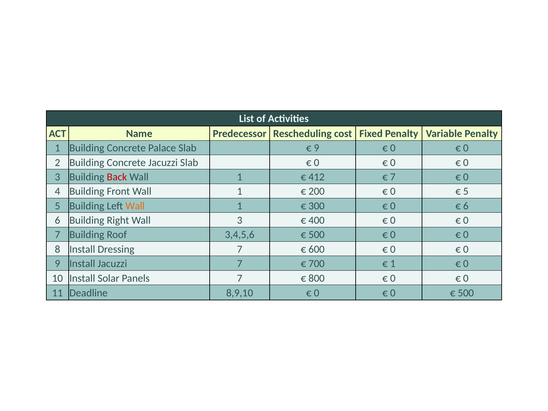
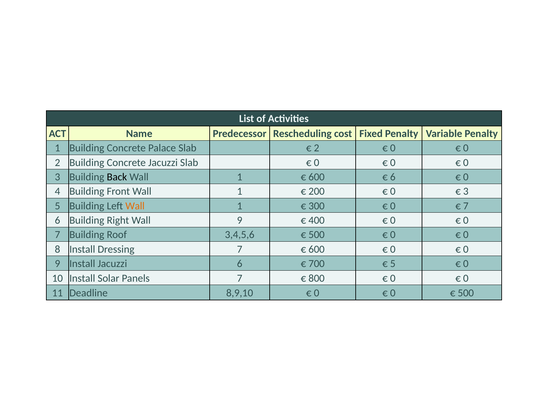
9 at (317, 148): 9 -> 2
Back colour: red -> black
412 at (317, 177): 412 -> 600
7 at (393, 177): 7 -> 6
5 at (466, 191): 5 -> 3
6 at (466, 206): 6 -> 7
Wall 3: 3 -> 9
Jacuzzi 7: 7 -> 6
1 at (393, 264): 1 -> 5
